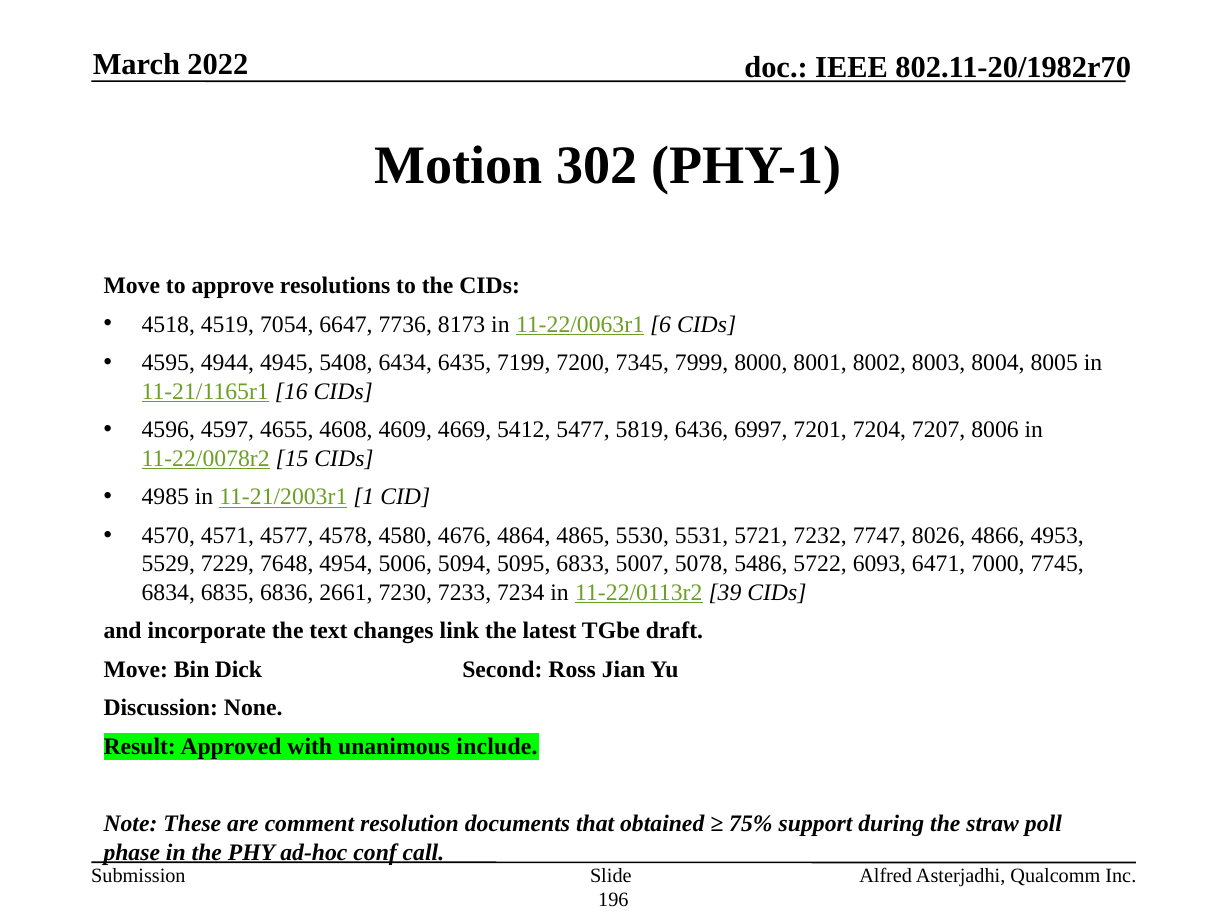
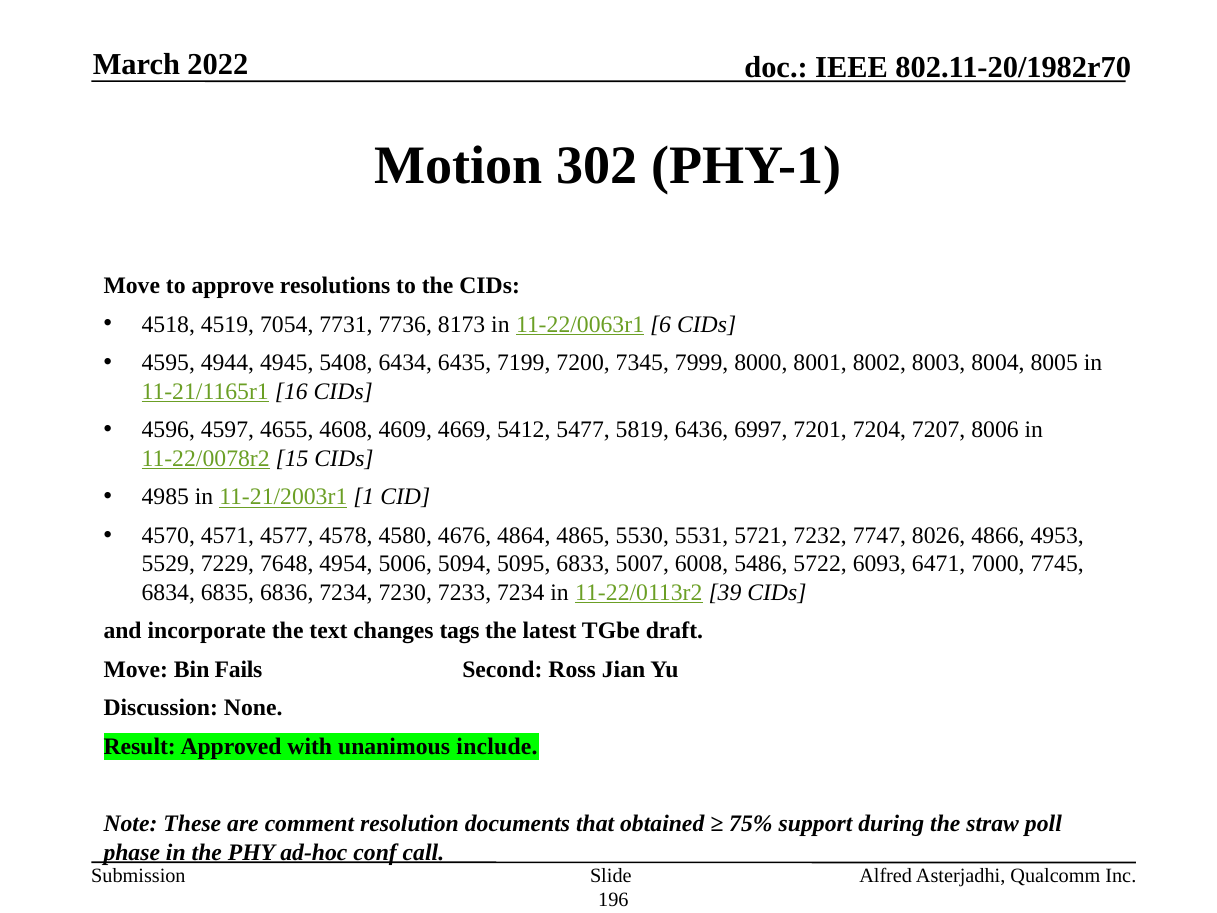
6647: 6647 -> 7731
5078: 5078 -> 6008
6836 2661: 2661 -> 7234
link: link -> tags
Dick: Dick -> Fails
